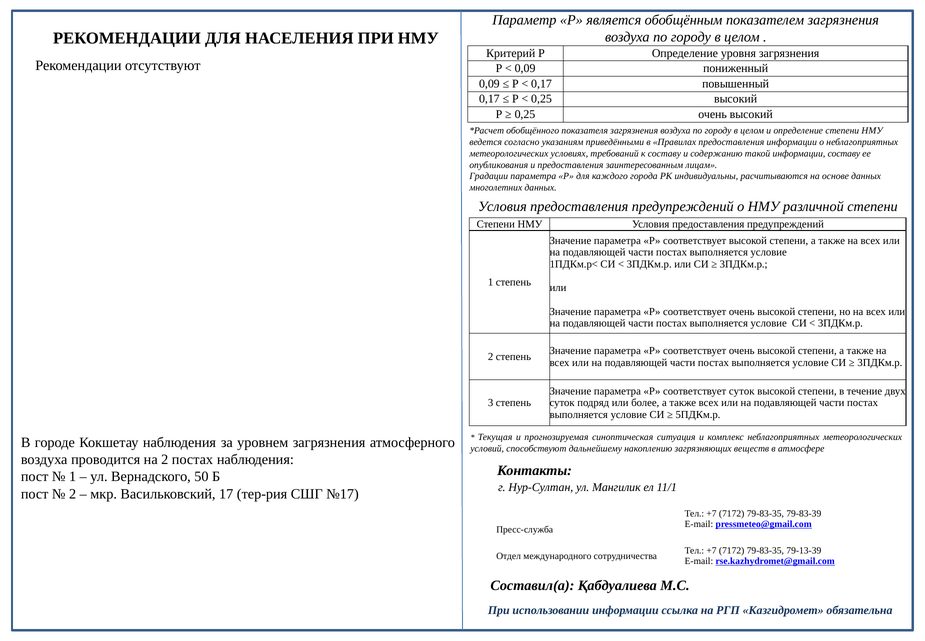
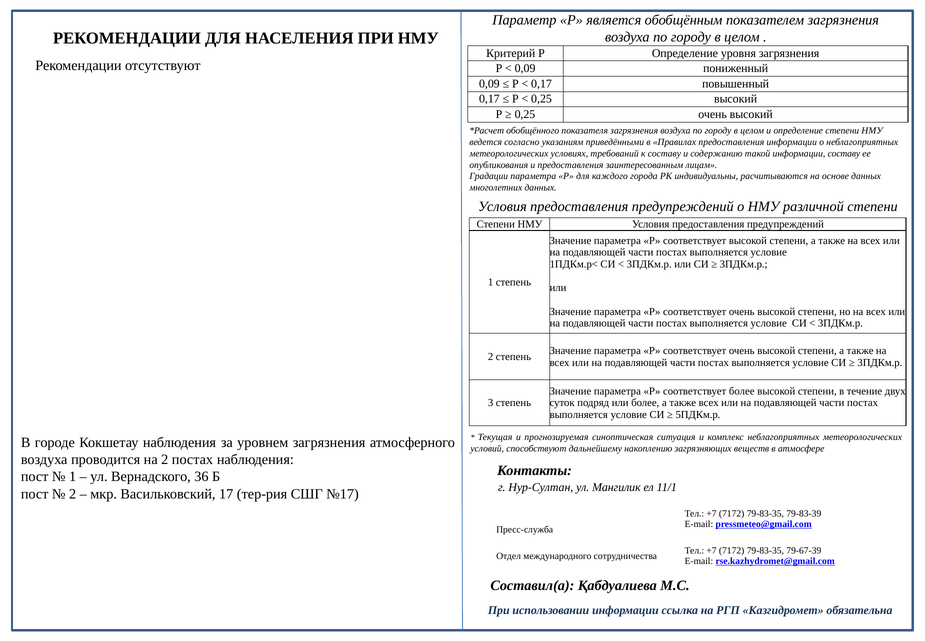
соответствует суток: суток -> более
50: 50 -> 36
79-13-39: 79-13-39 -> 79-67-39
